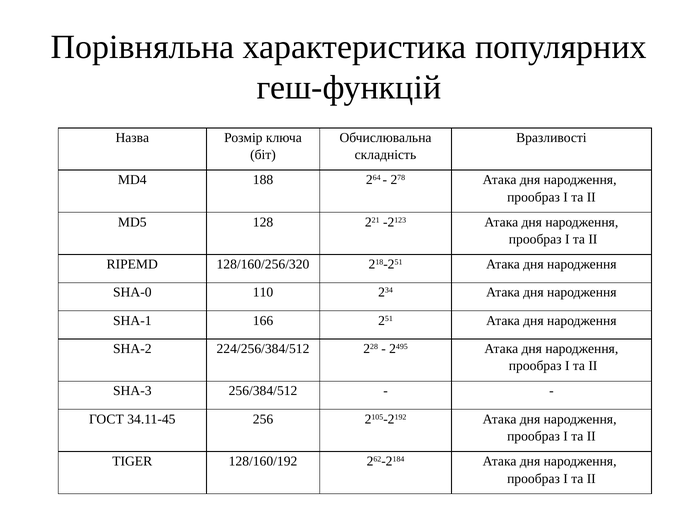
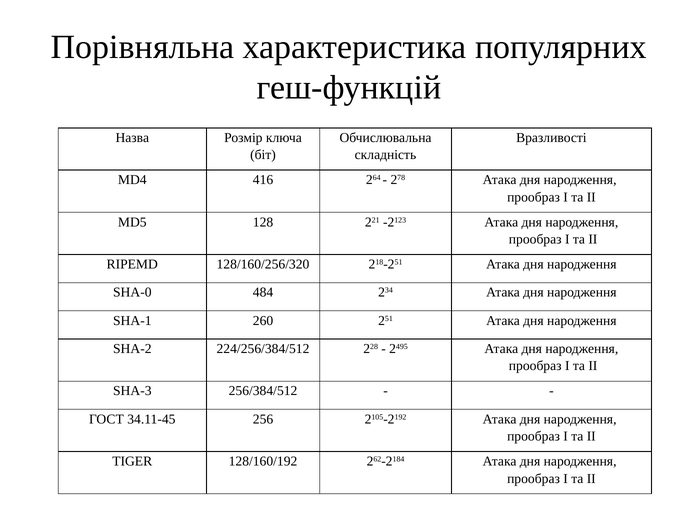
188: 188 -> 416
110: 110 -> 484
166: 166 -> 260
